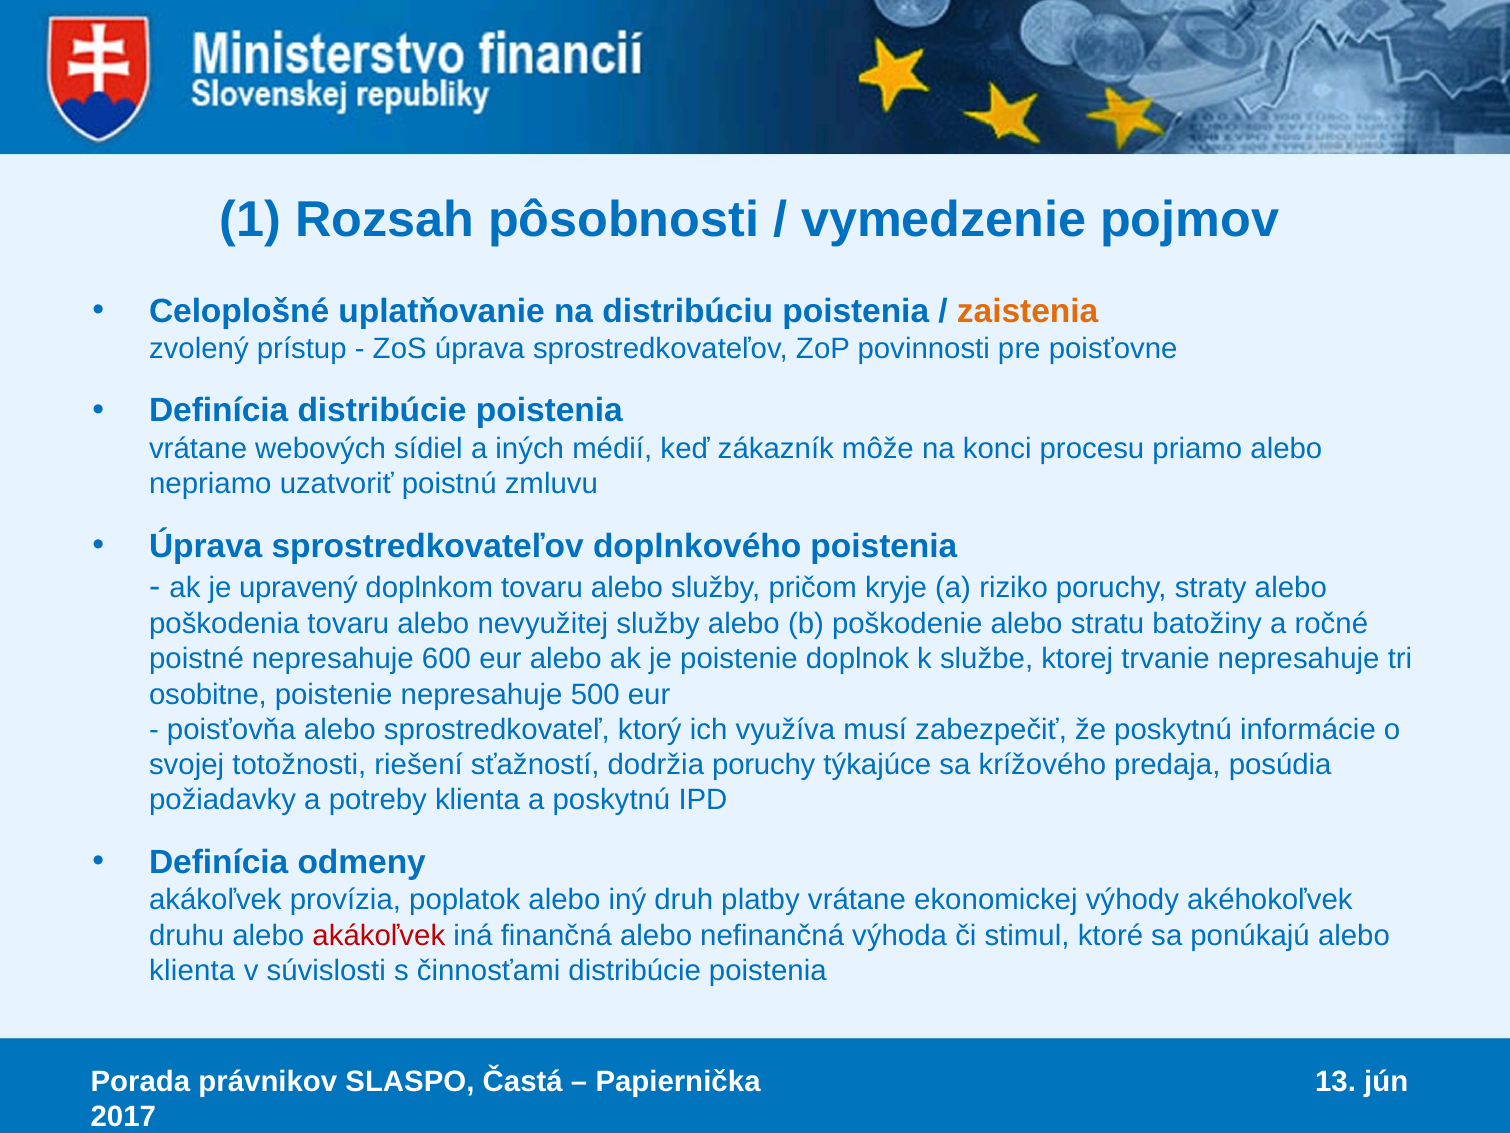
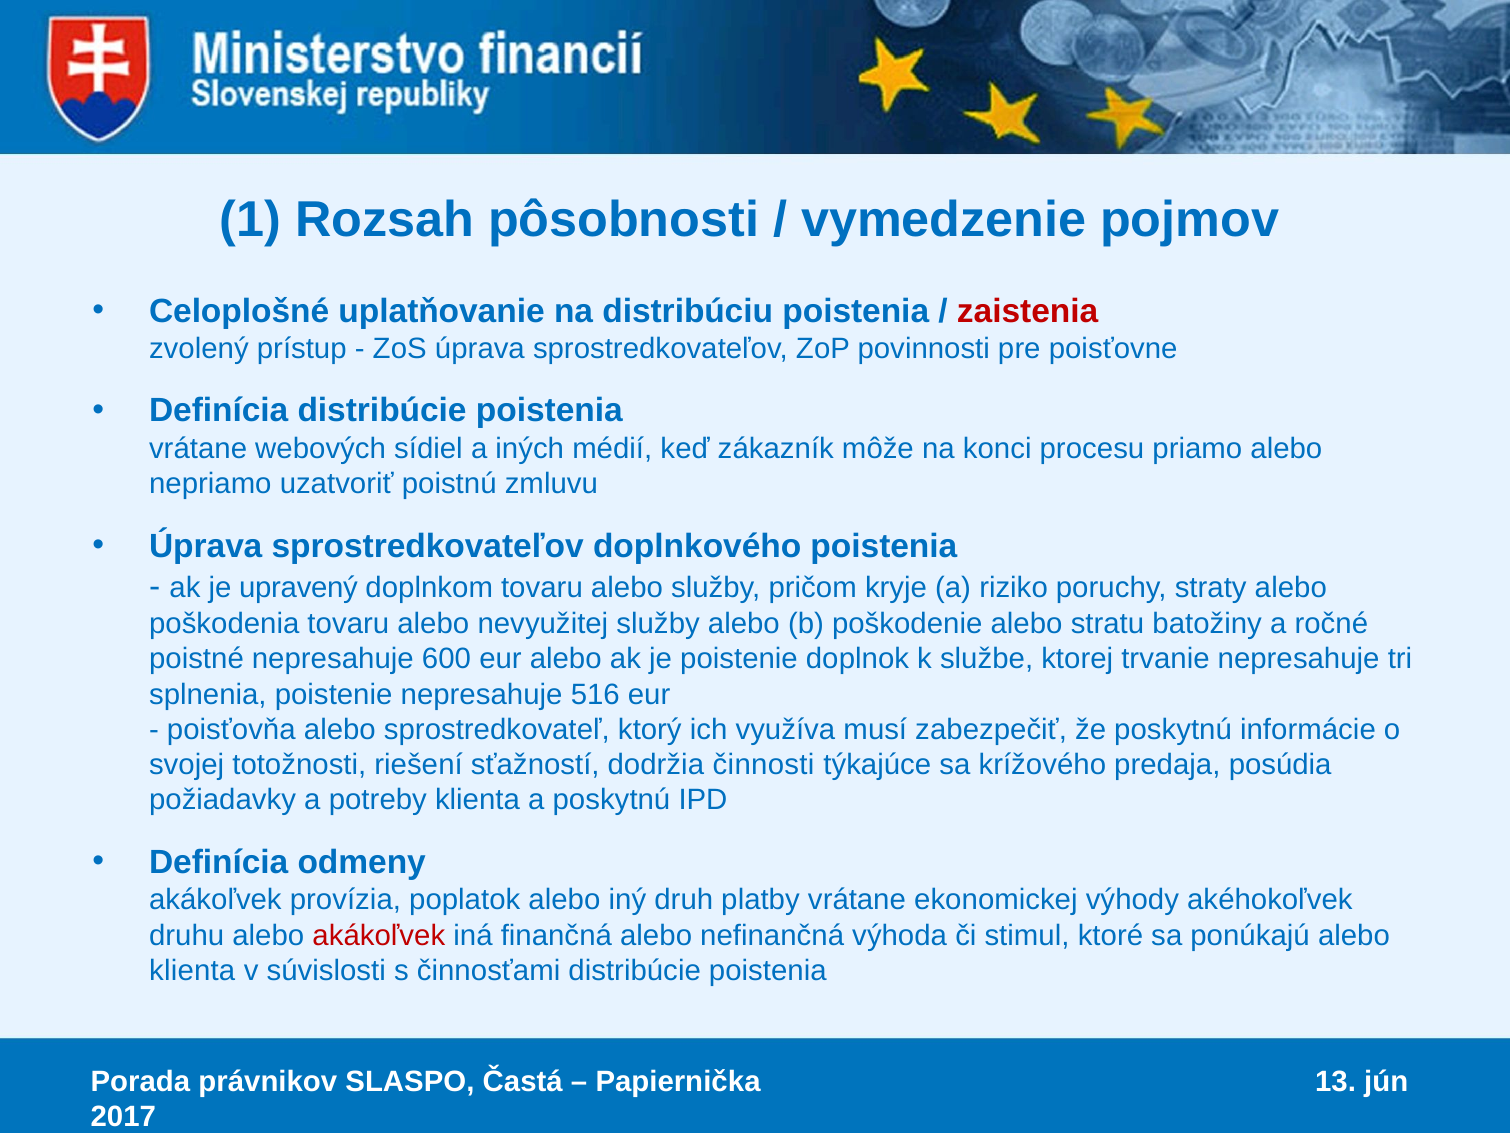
zaistenia colour: orange -> red
osobitne: osobitne -> splnenia
500: 500 -> 516
dodržia poruchy: poruchy -> činnosti
